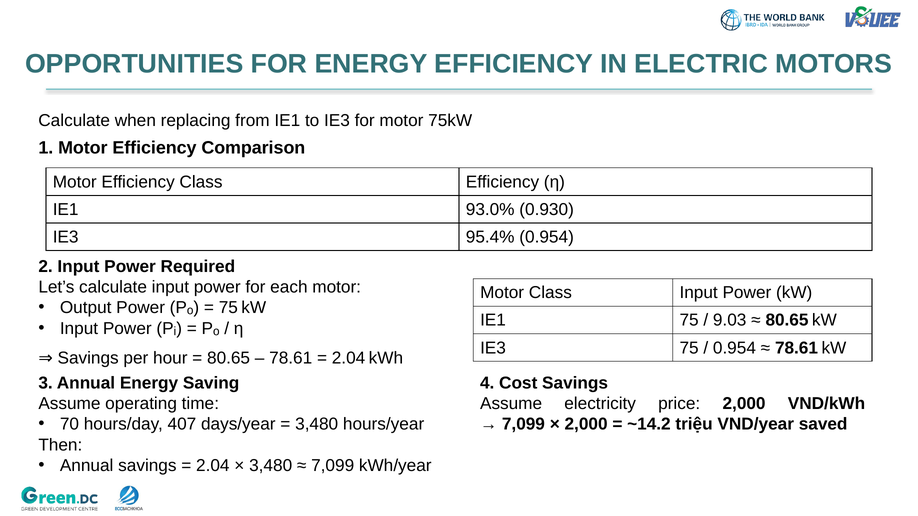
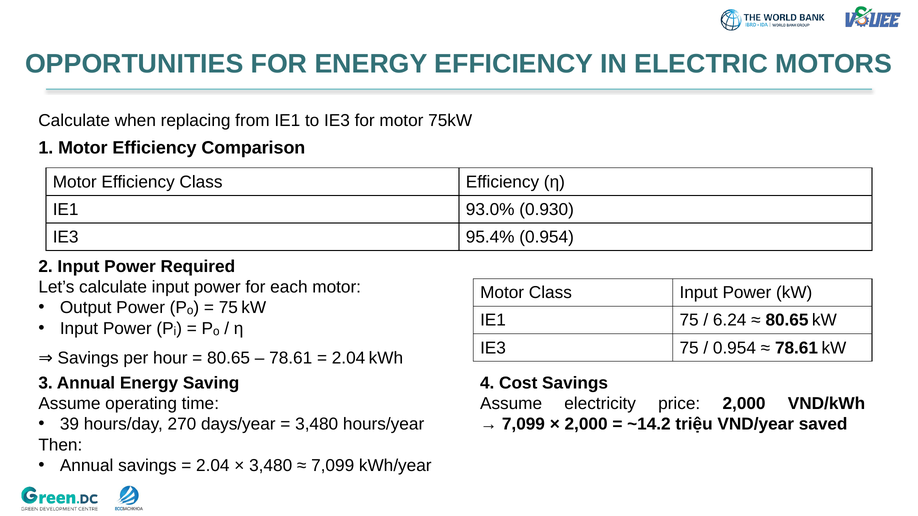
9.03: 9.03 -> 6.24
70: 70 -> 39
407: 407 -> 270
